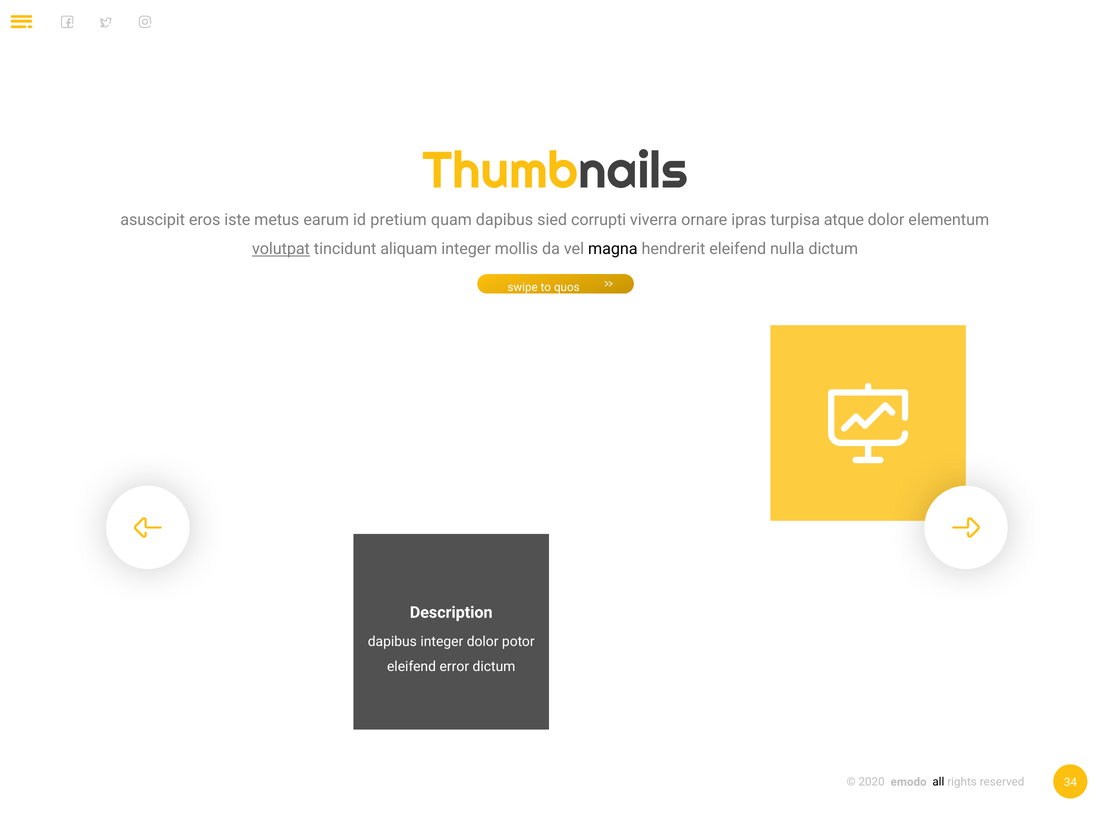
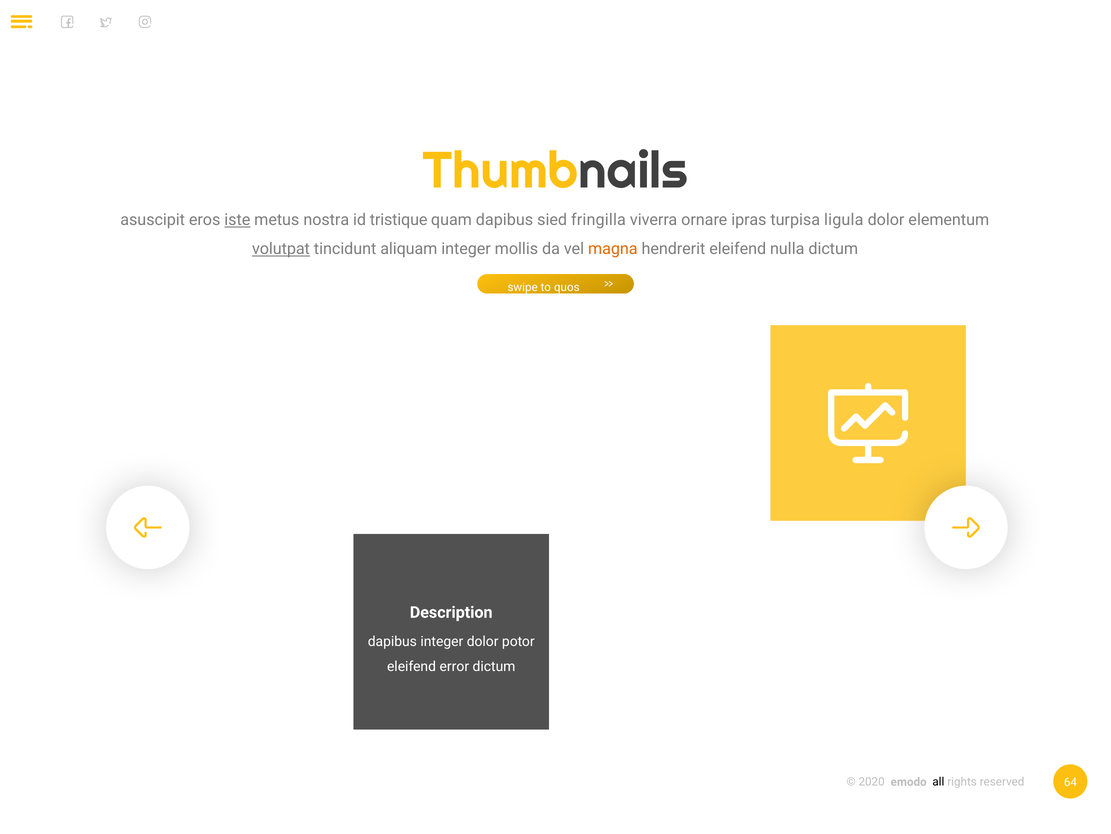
iste underline: none -> present
earum: earum -> nostra
pretium: pretium -> tristique
corrupti: corrupti -> fringilla
atque: atque -> ligula
magna colour: black -> orange
34: 34 -> 64
